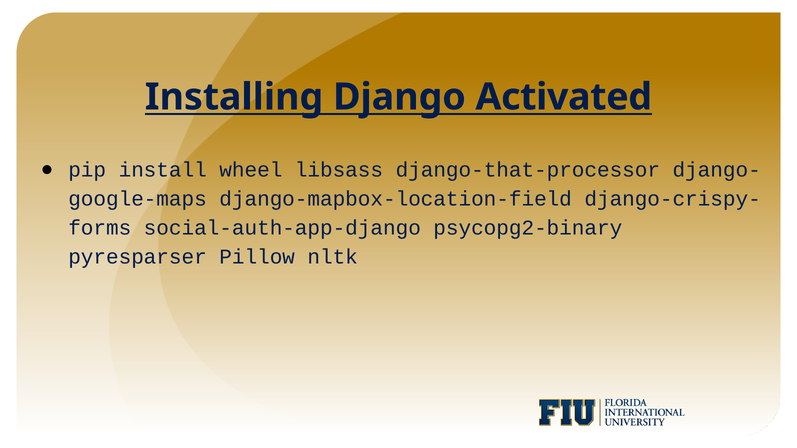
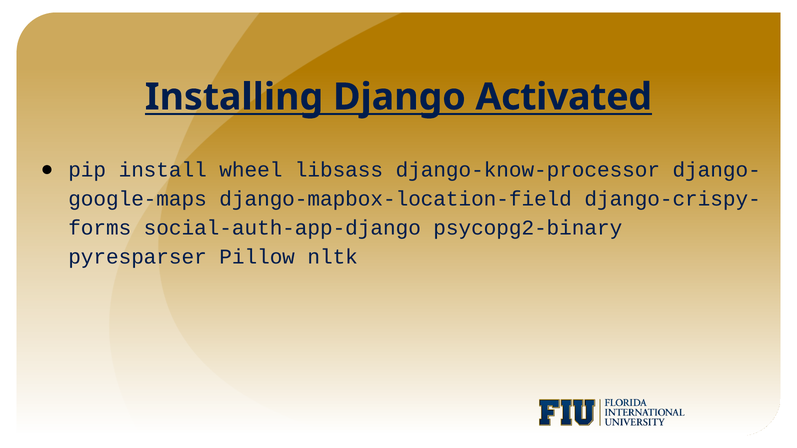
django-that-processor: django-that-processor -> django-know-processor
